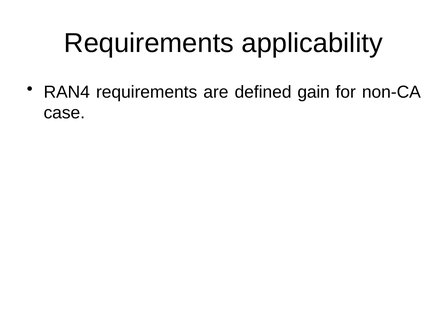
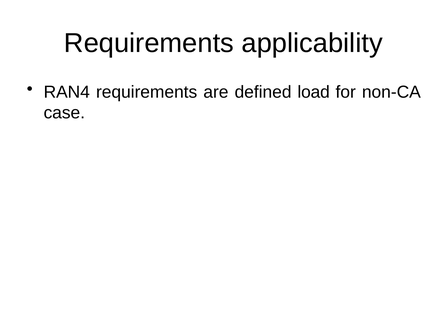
gain: gain -> load
